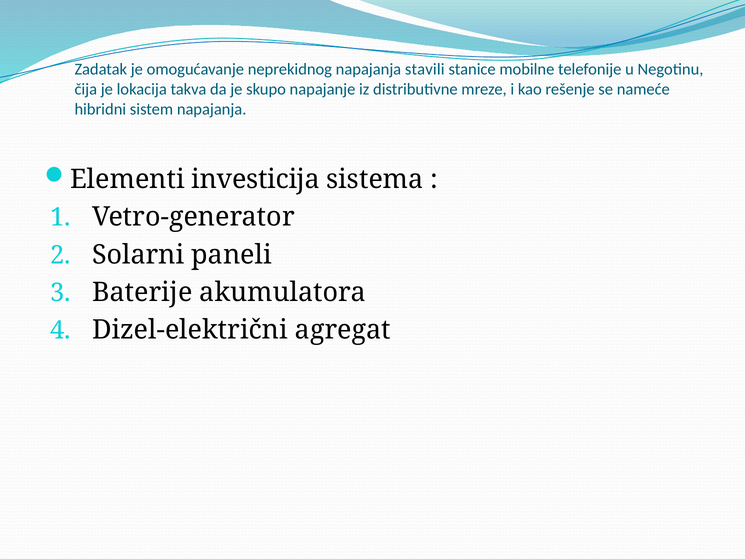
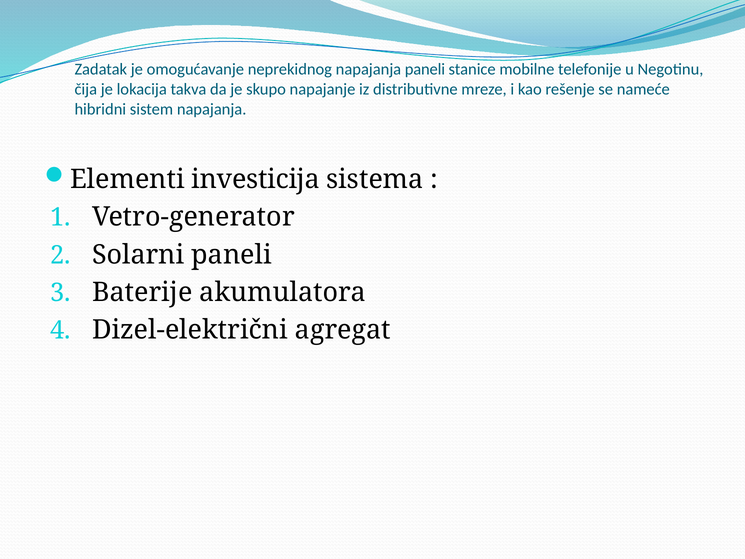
napajanja stavili: stavili -> paneli
